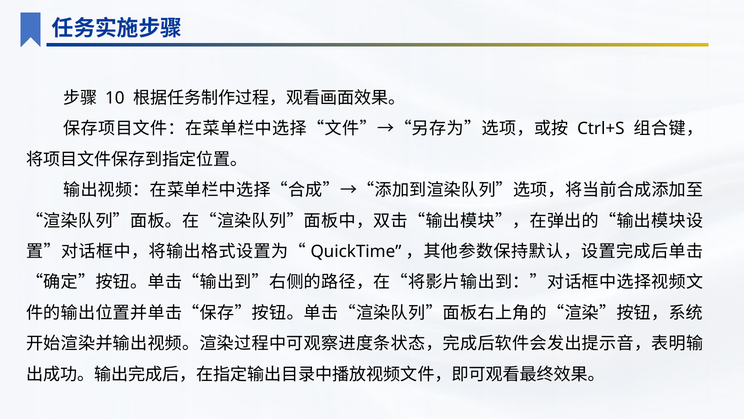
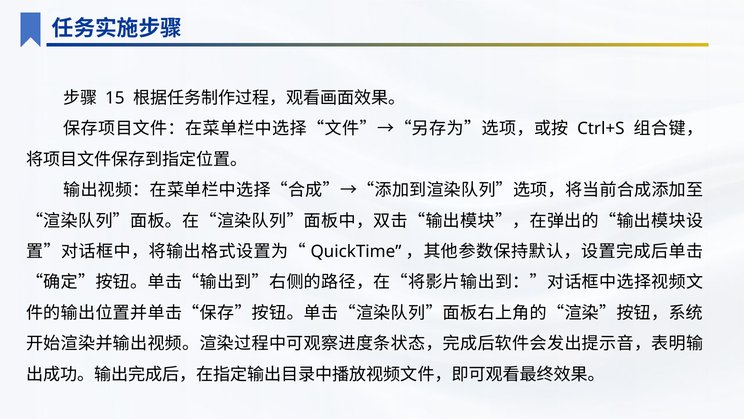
10: 10 -> 15
